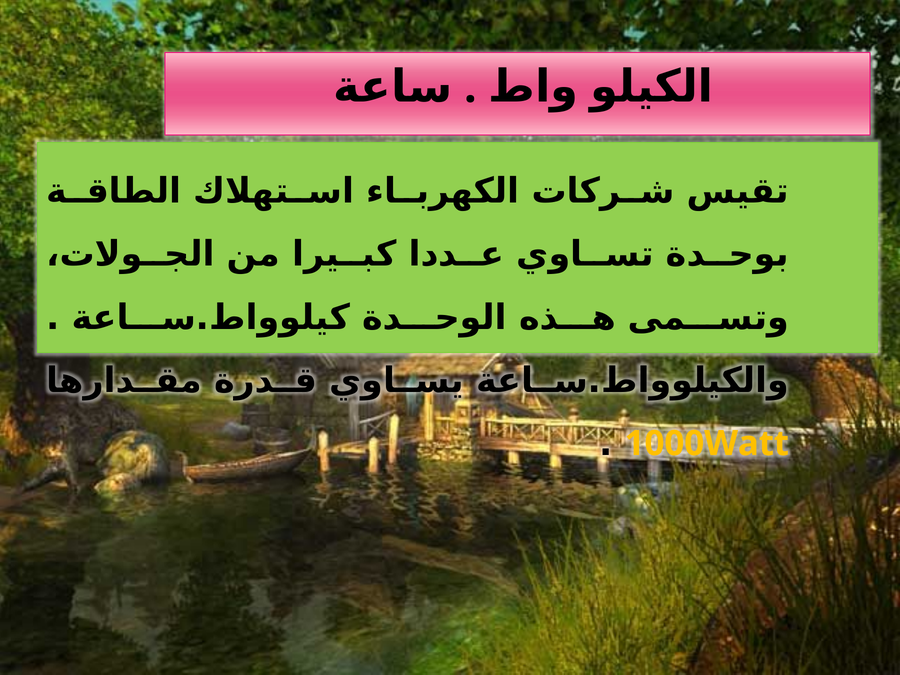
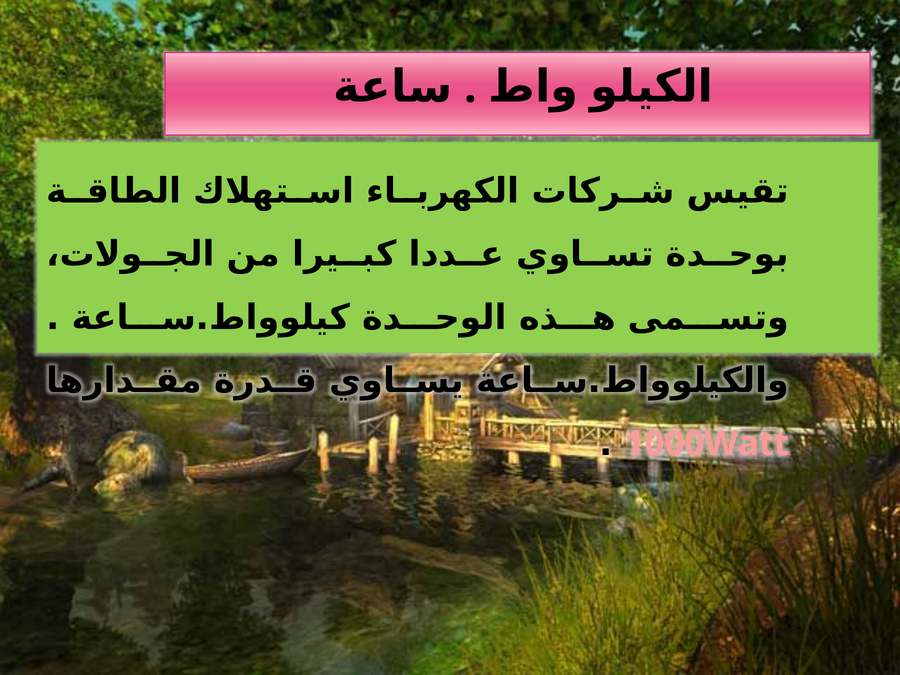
1000Watt colour: yellow -> pink
